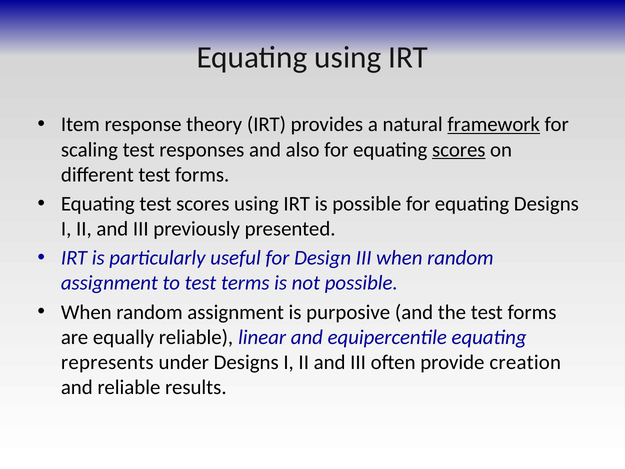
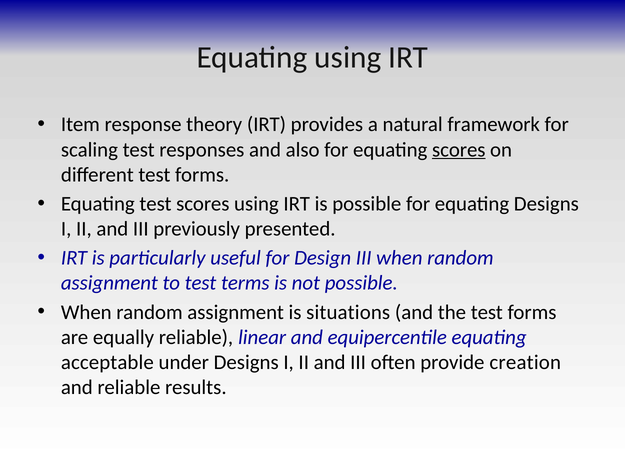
framework underline: present -> none
purposive: purposive -> situations
represents: represents -> acceptable
